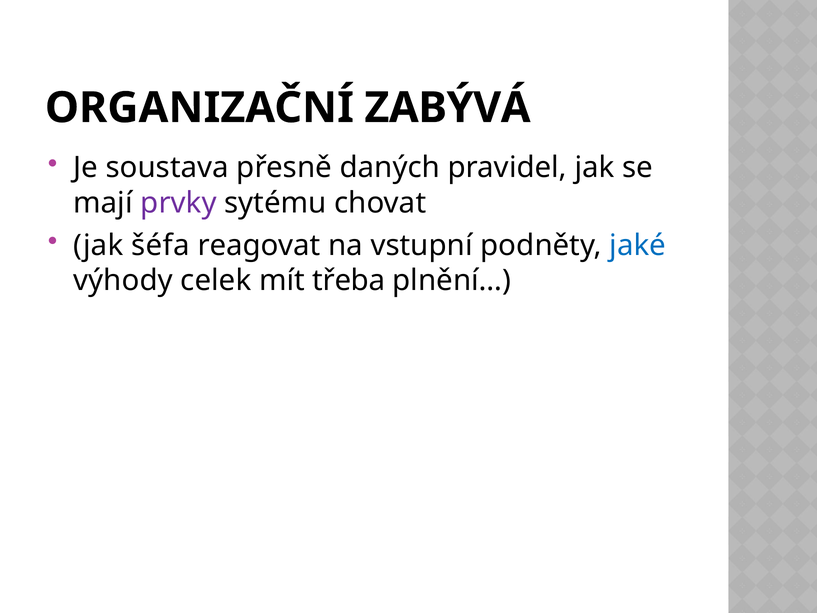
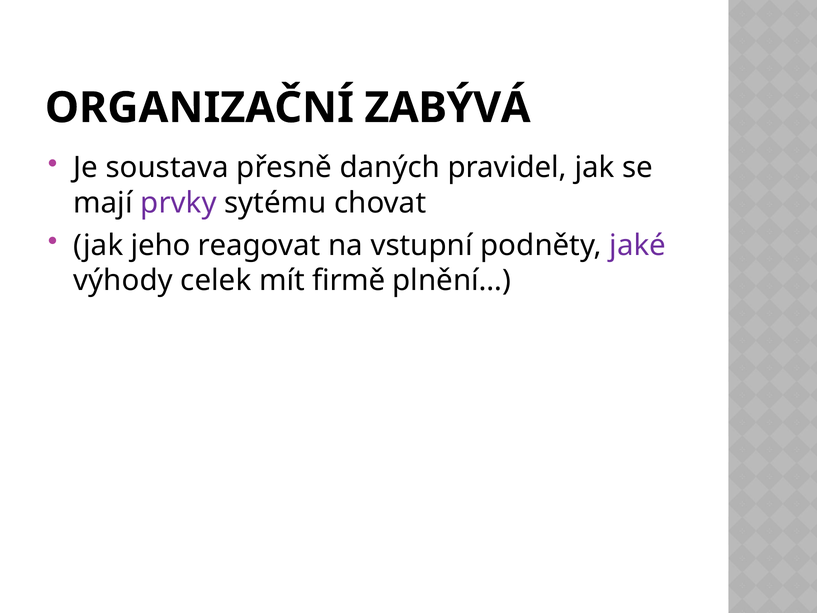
šéfa: šéfa -> jeho
jaké colour: blue -> purple
třeba: třeba -> firmě
